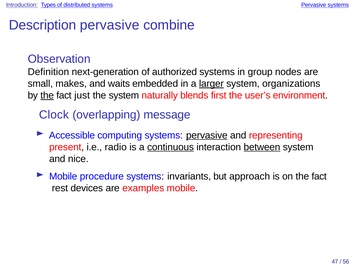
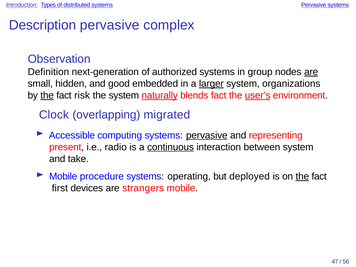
combine: combine -> complex
are at (311, 72) underline: none -> present
makes: makes -> hidden
waits: waits -> good
just: just -> risk
naturally underline: none -> present
blends first: first -> fact
user’s underline: none -> present
message: message -> migrated
between underline: present -> none
nice: nice -> take
invariants: invariants -> operating
approach: approach -> deployed
the at (302, 177) underline: none -> present
rest: rest -> first
examples: examples -> strangers
